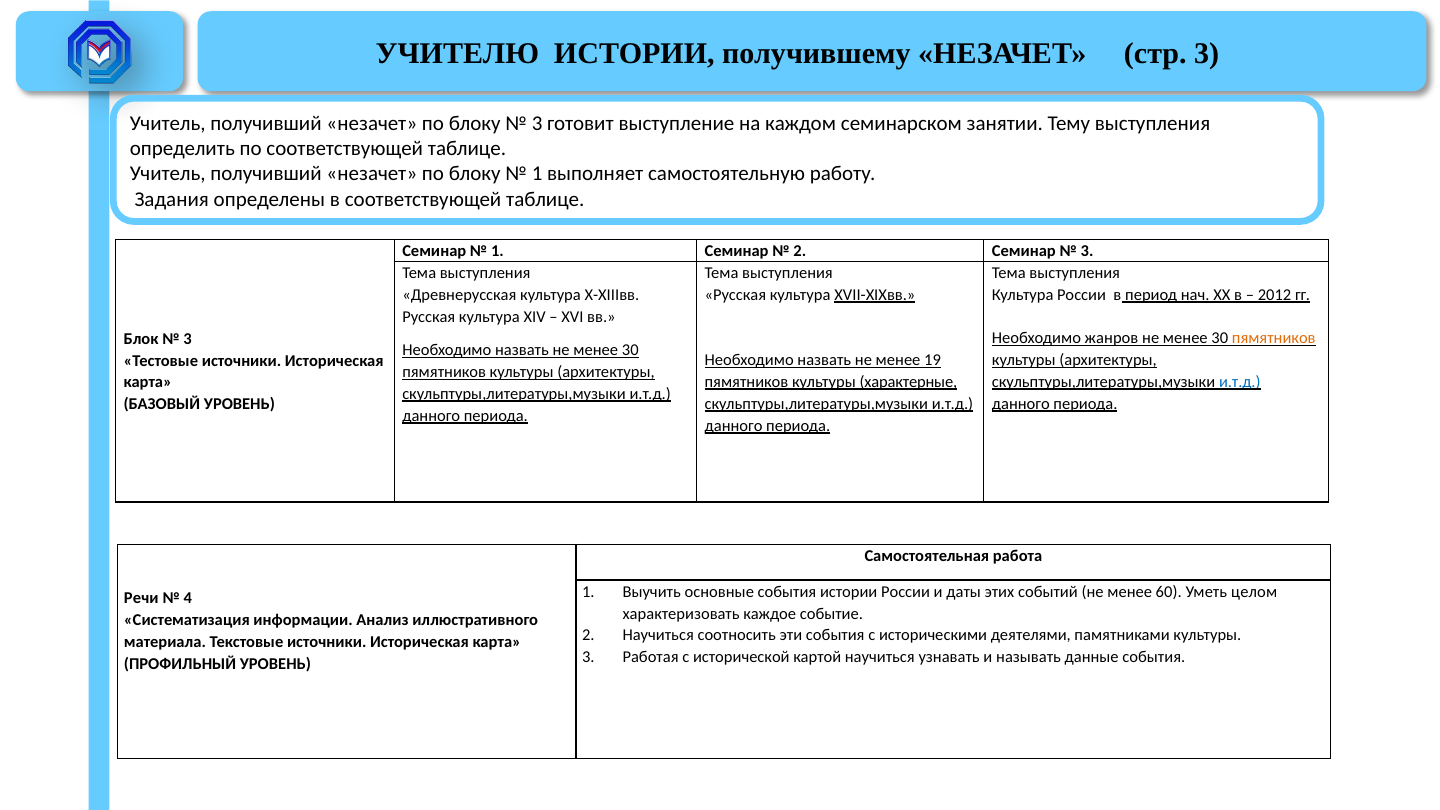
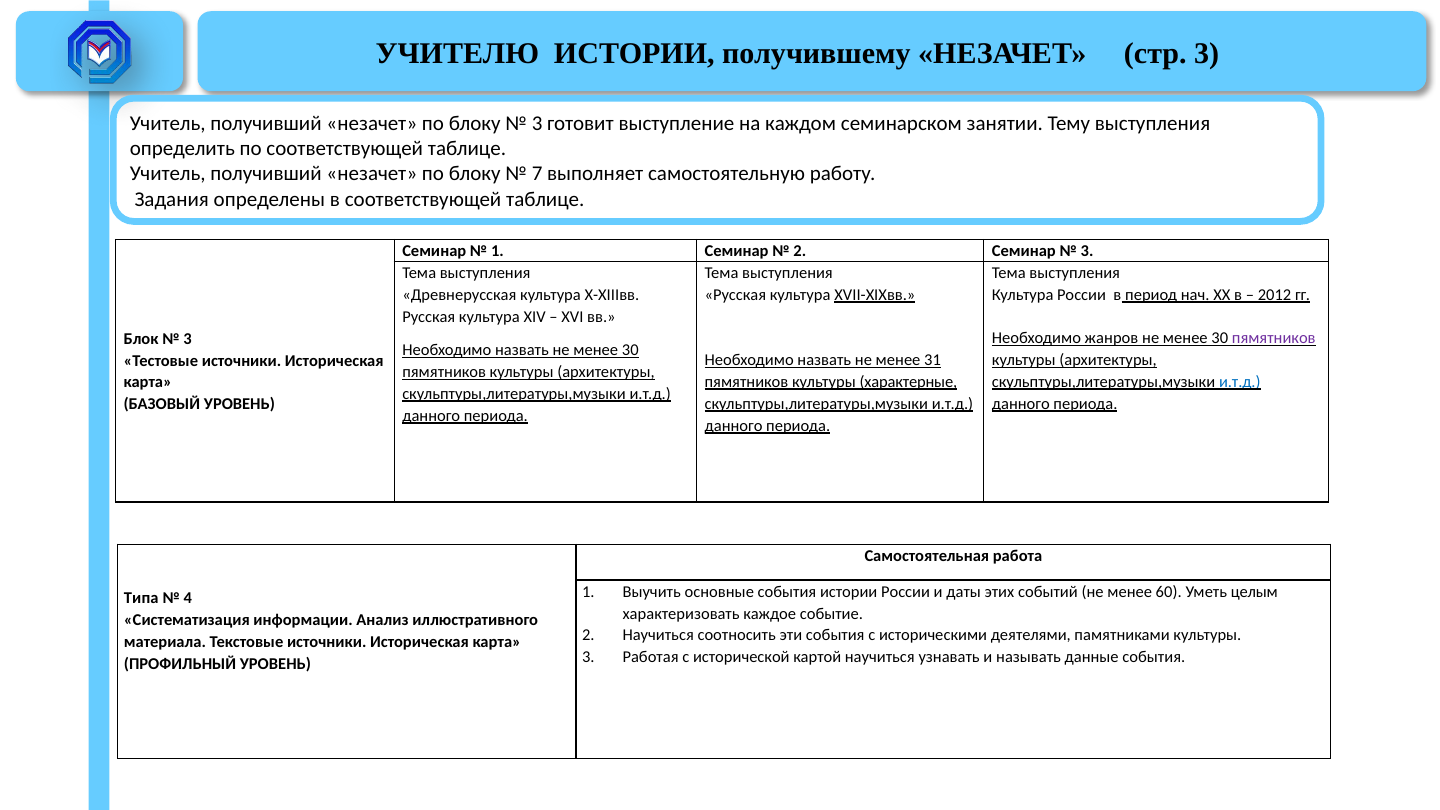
1 at (537, 174): 1 -> 7
пямятников at (1274, 338) colour: orange -> purple
19: 19 -> 31
целом: целом -> целым
Речи: Речи -> Типа
